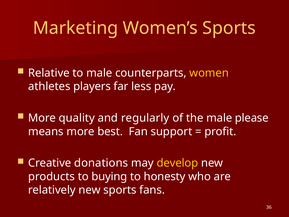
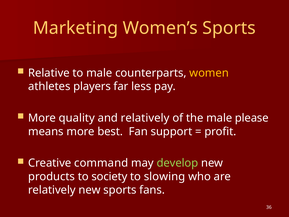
and regularly: regularly -> relatively
donations: donations -> command
develop colour: yellow -> light green
buying: buying -> society
honesty: honesty -> slowing
